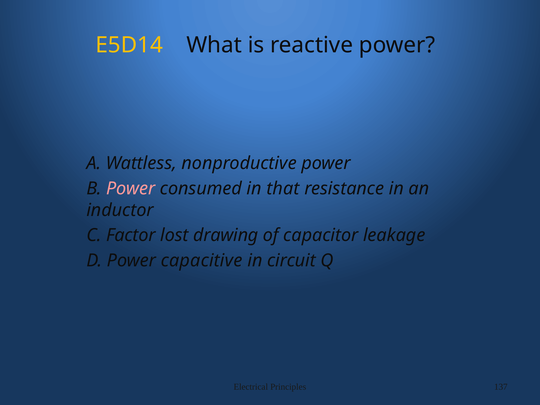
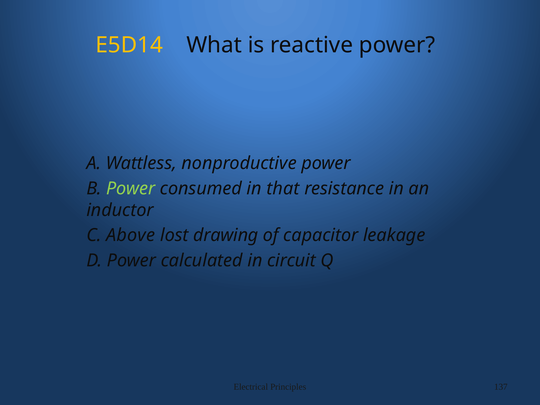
Power at (131, 188) colour: pink -> light green
Factor: Factor -> Above
capacitive: capacitive -> calculated
